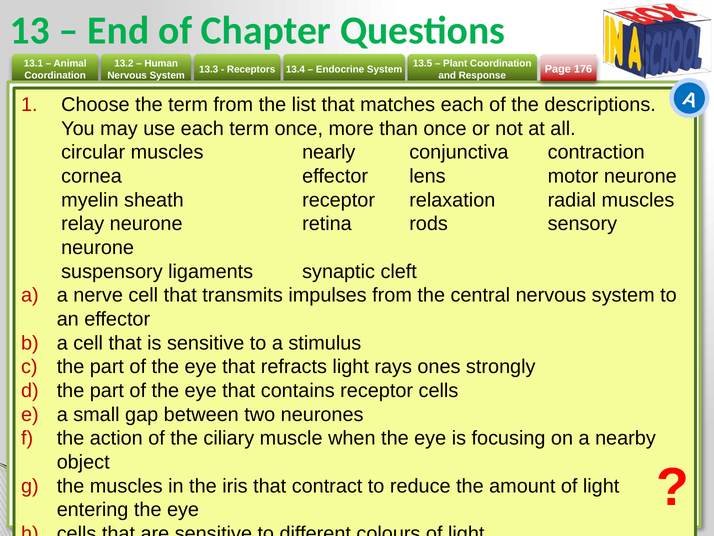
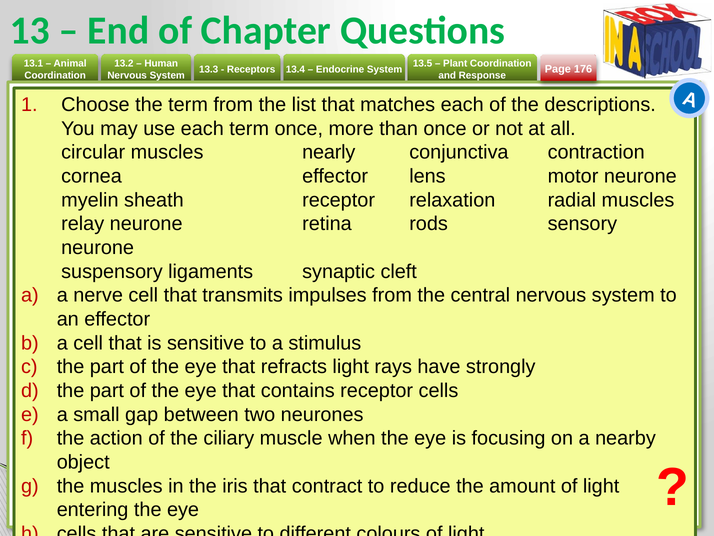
ones: ones -> have
